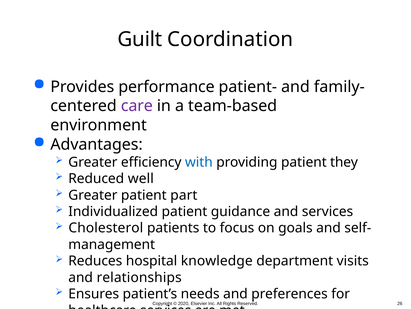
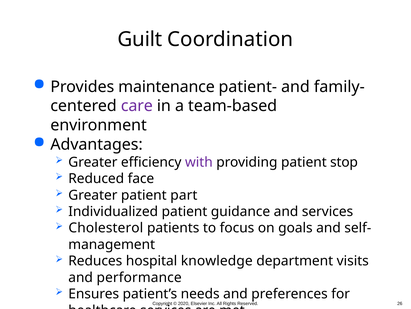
performance: performance -> maintenance
with colour: blue -> purple
they: they -> stop
well: well -> face
relationships: relationships -> performance
